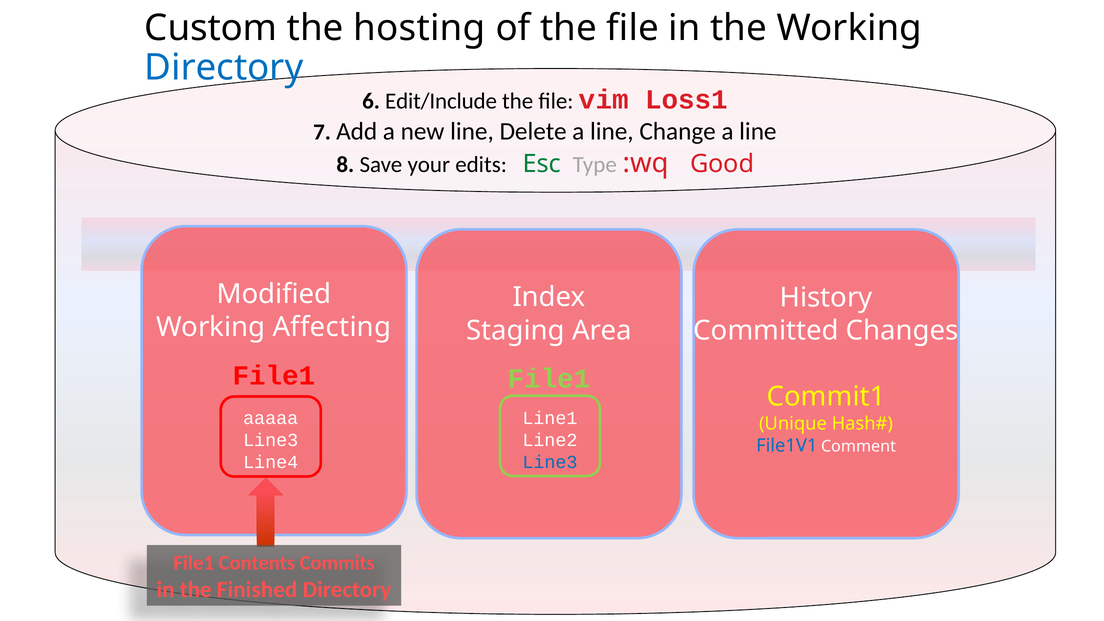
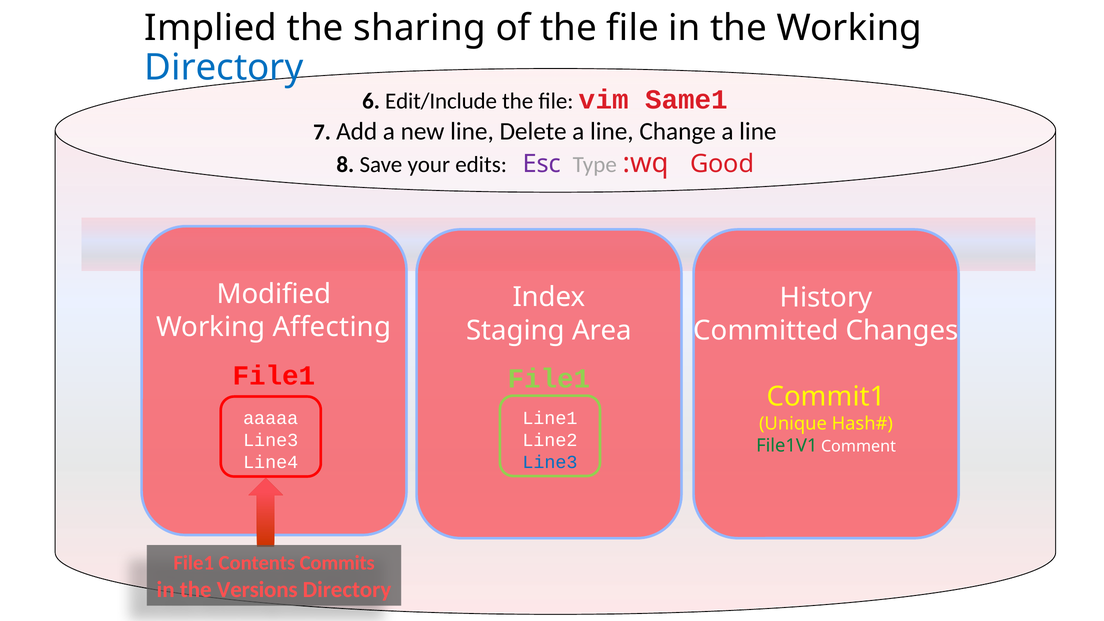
Custom: Custom -> Implied
hosting: hosting -> sharing
Loss1: Loss1 -> Same1
Esc colour: green -> purple
File1V1 colour: blue -> green
Finished: Finished -> Versions
